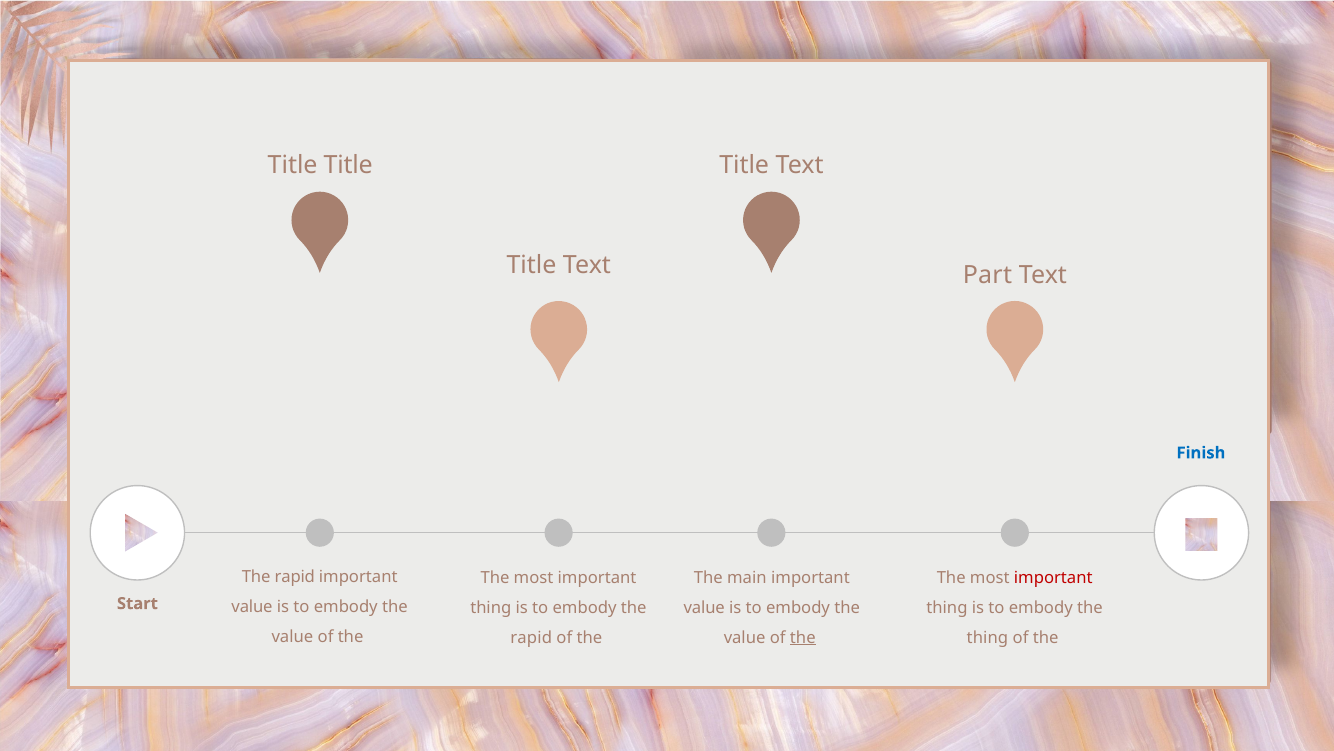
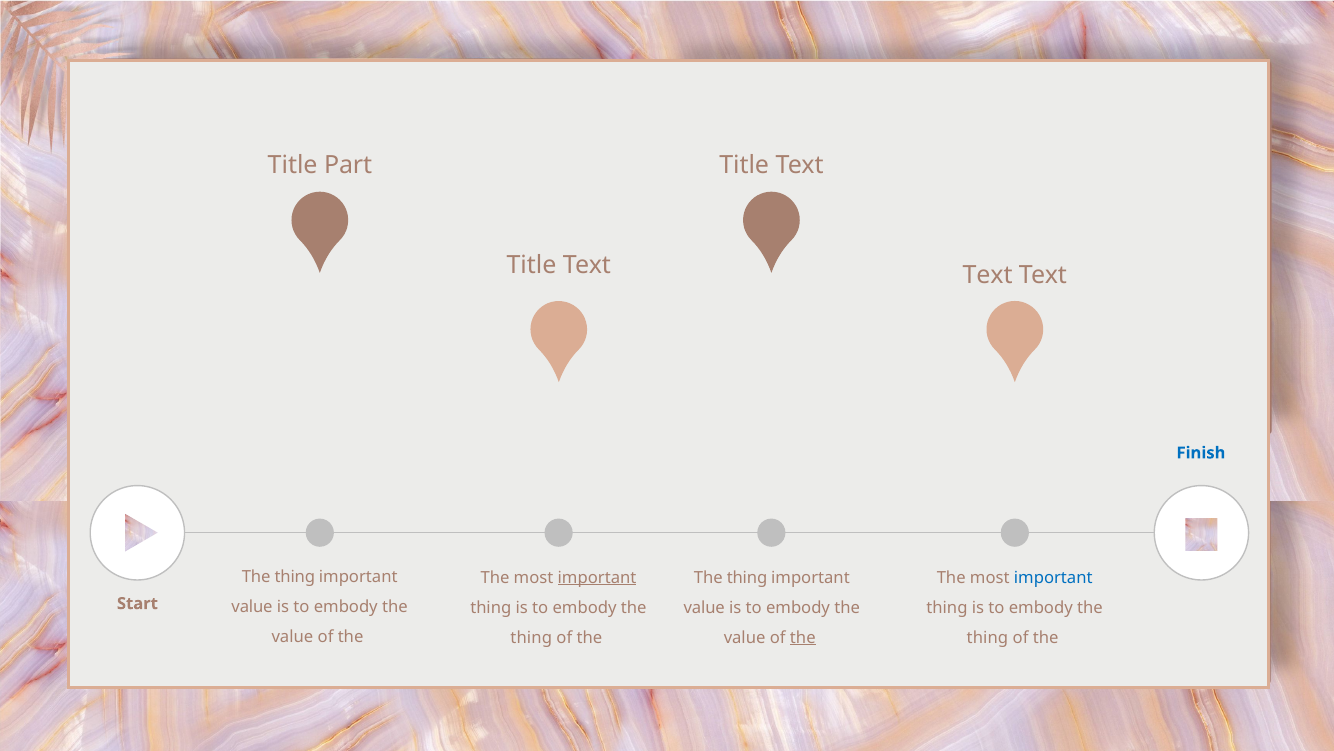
Title at (348, 166): Title -> Part
Title Text Part: Part -> Text
rapid at (295, 576): rapid -> thing
important at (597, 577) underline: none -> present
main at (747, 577): main -> thing
important at (1053, 577) colour: red -> blue
rapid at (531, 637): rapid -> thing
